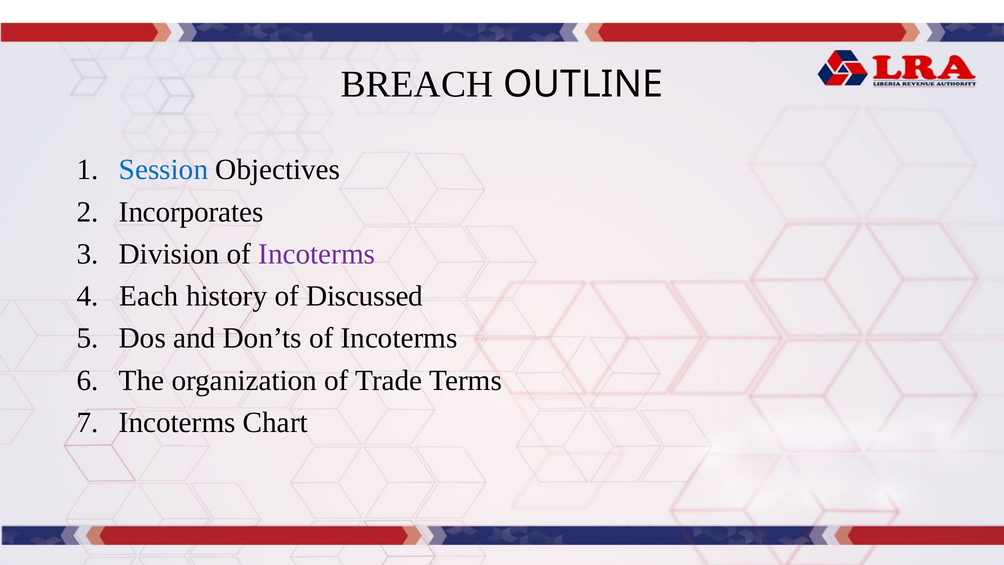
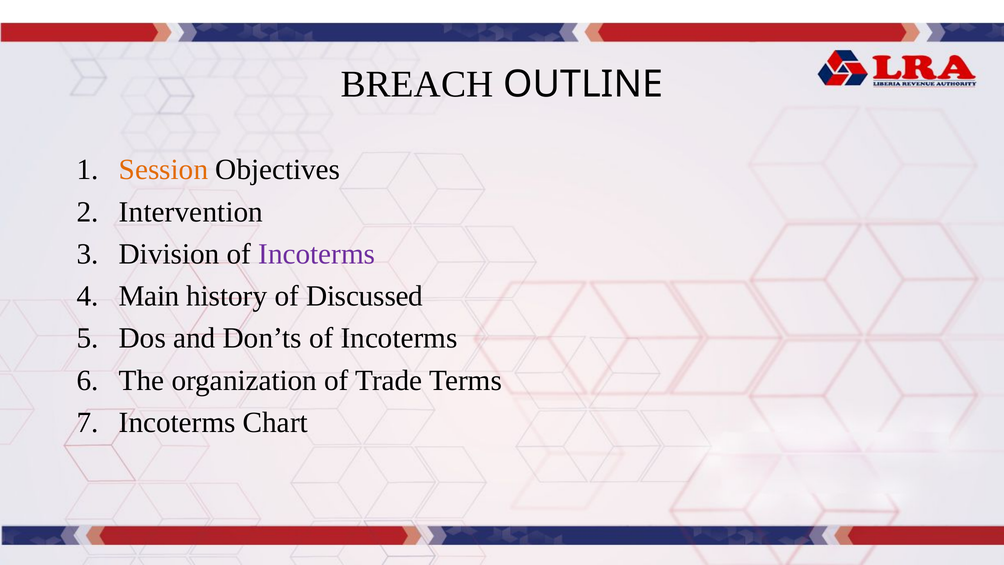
Session colour: blue -> orange
Incorporates: Incorporates -> Intervention
Each: Each -> Main
